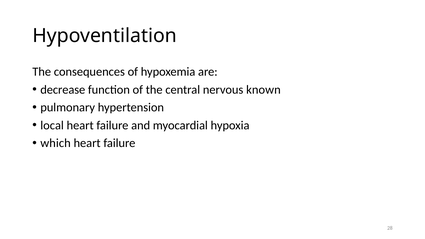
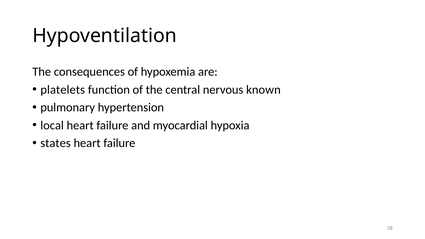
decrease: decrease -> platelets
which: which -> states
